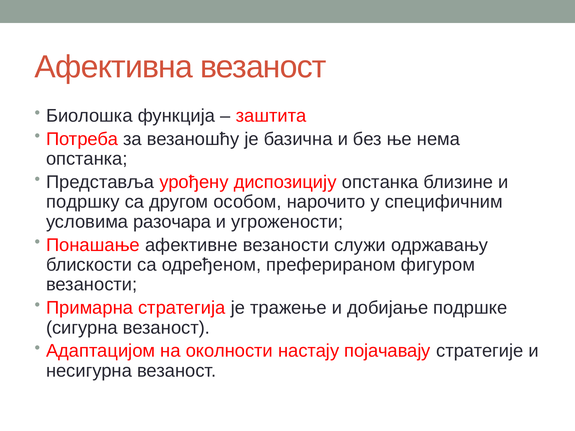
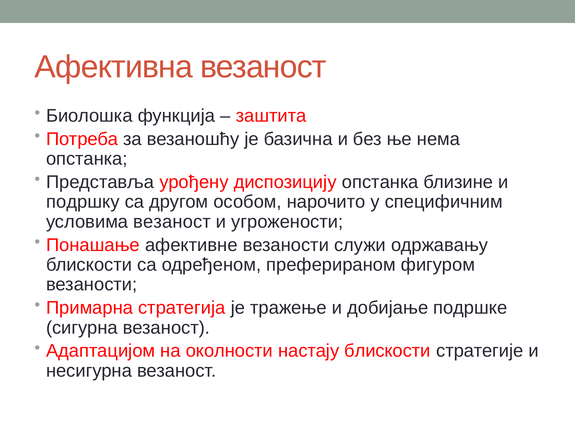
условима разочара: разочара -> везаност
настају појачавају: појачавају -> блискости
